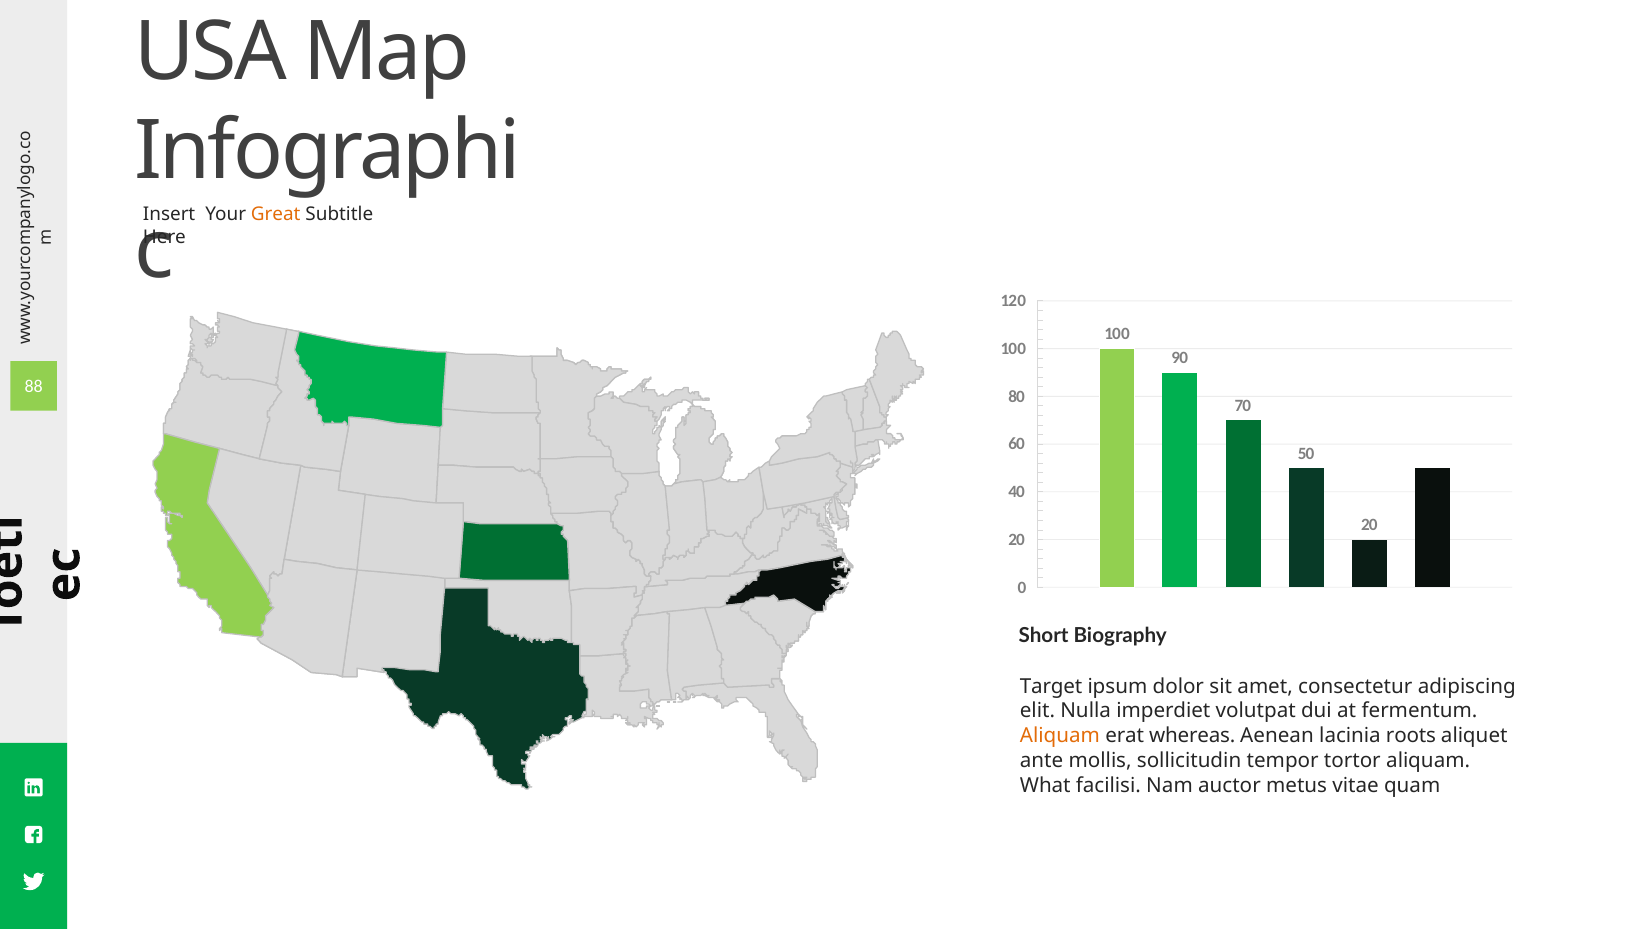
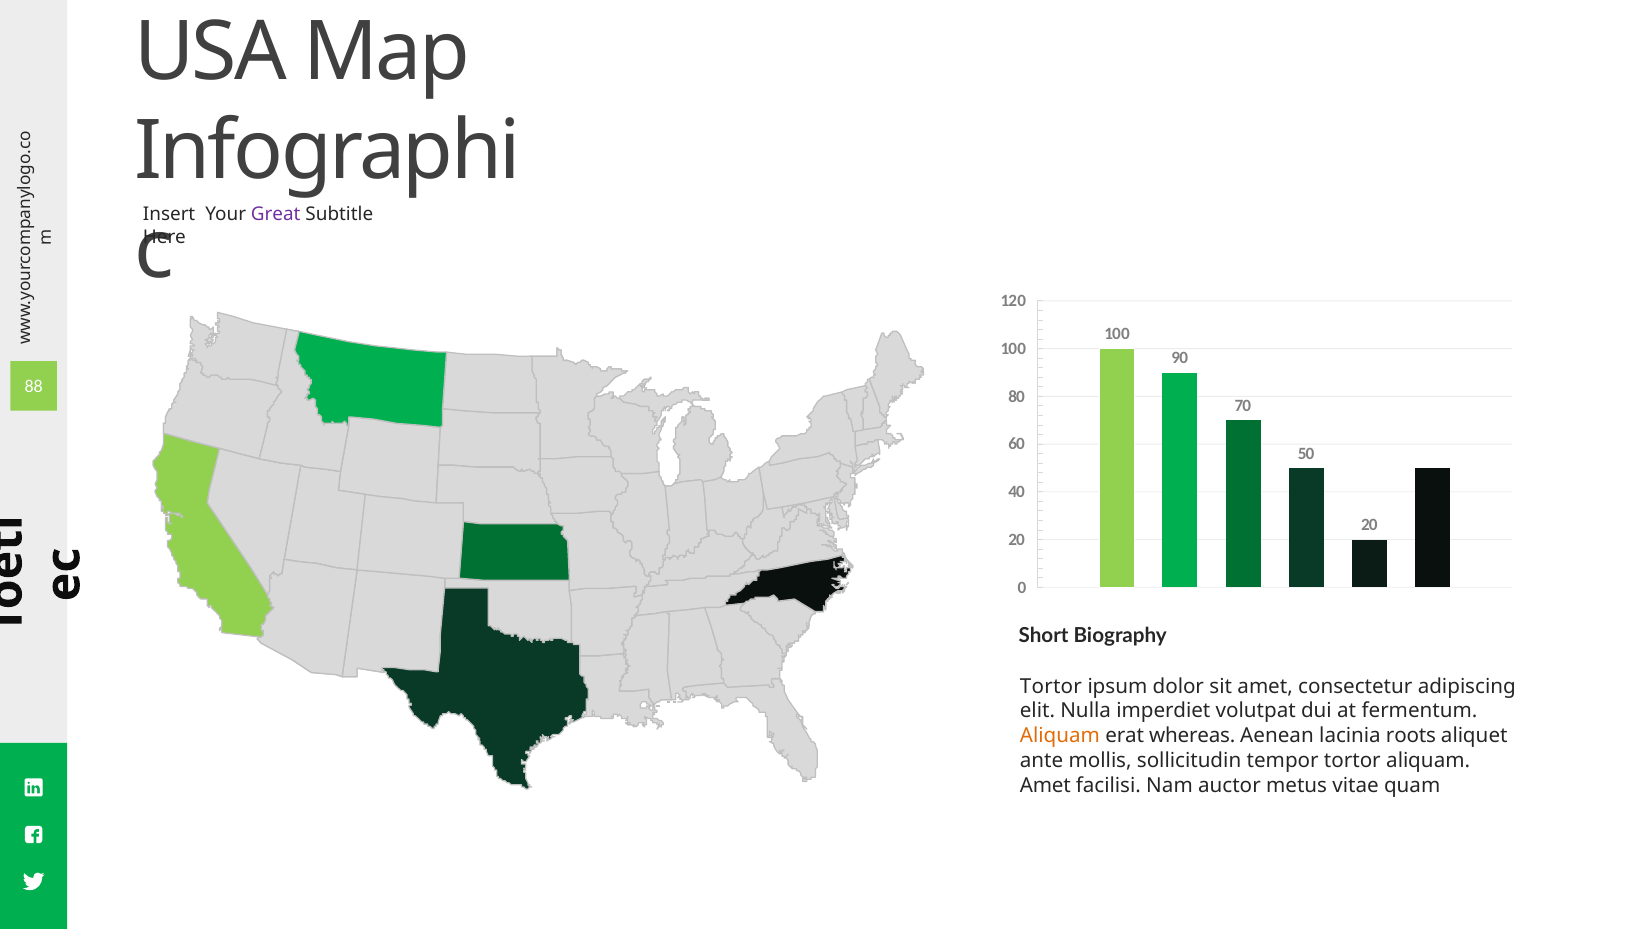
Great colour: orange -> purple
Target at (1051, 686): Target -> Tortor
What at (1045, 785): What -> Amet
